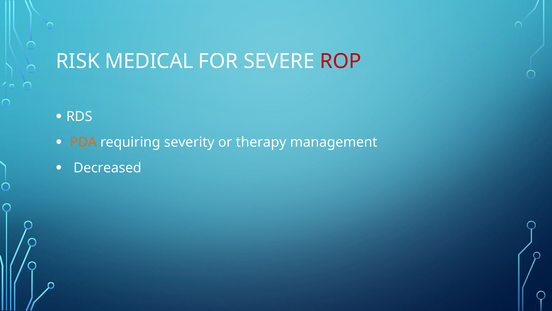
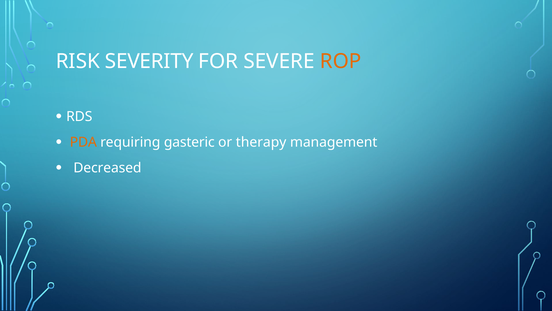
MEDICAL: MEDICAL -> SEVERITY
ROP colour: red -> orange
severity: severity -> gasteric
